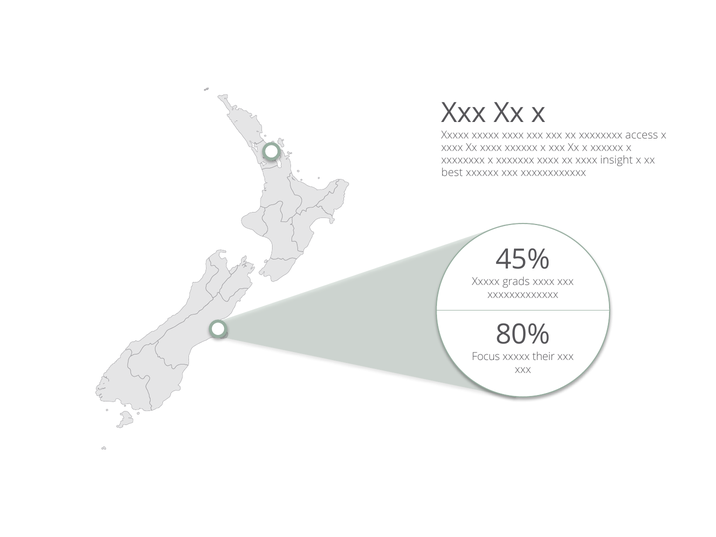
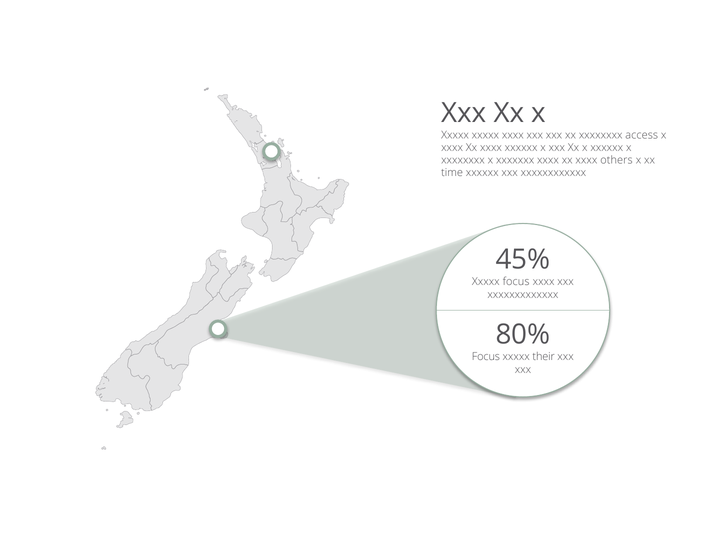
insight: insight -> others
best: best -> time
Xxxxx grads: grads -> focus
